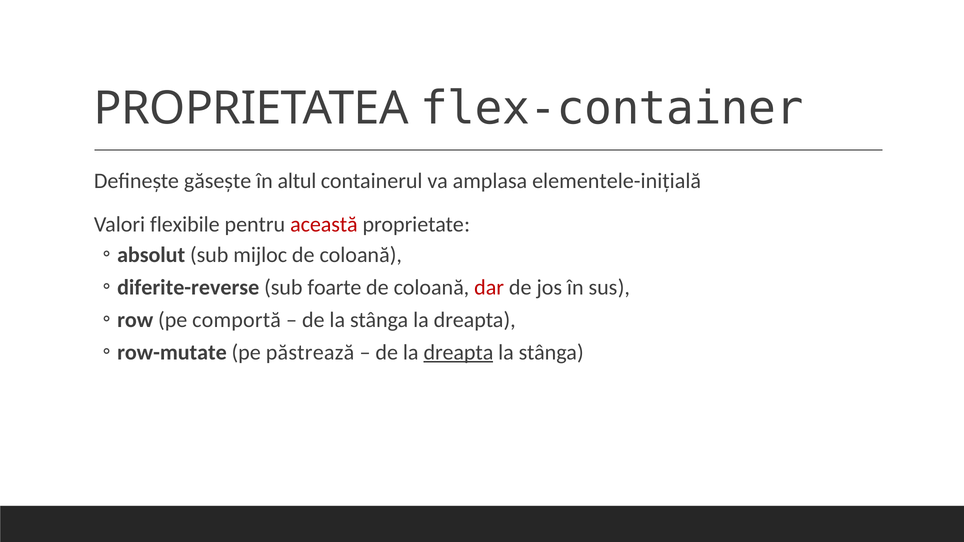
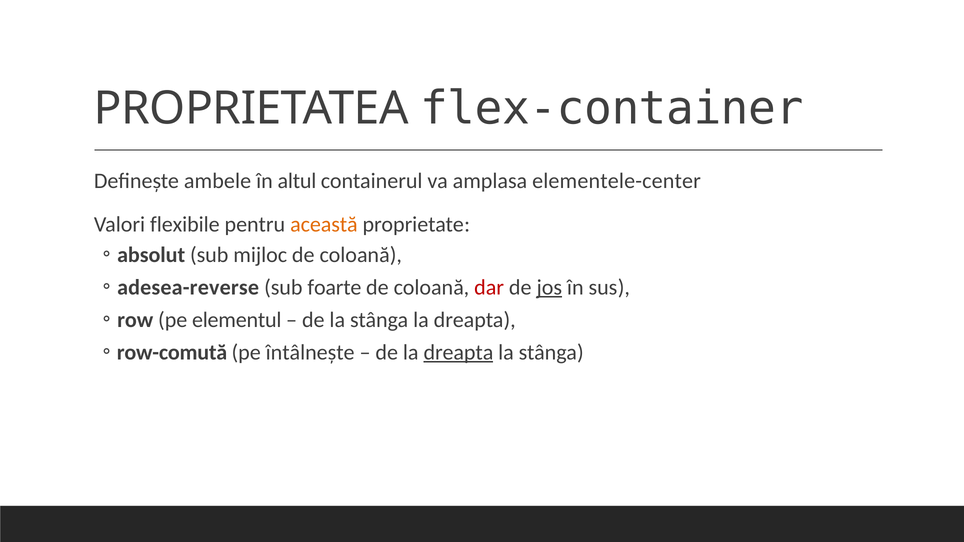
găsește: găsește -> ambele
elementele-inițială: elementele-inițială -> elementele-center
această colour: red -> orange
diferite-reverse: diferite-reverse -> adesea-reverse
jos underline: none -> present
comportă: comportă -> elementul
row-mutate: row-mutate -> row-comută
păstrează: păstrează -> întâlnește
